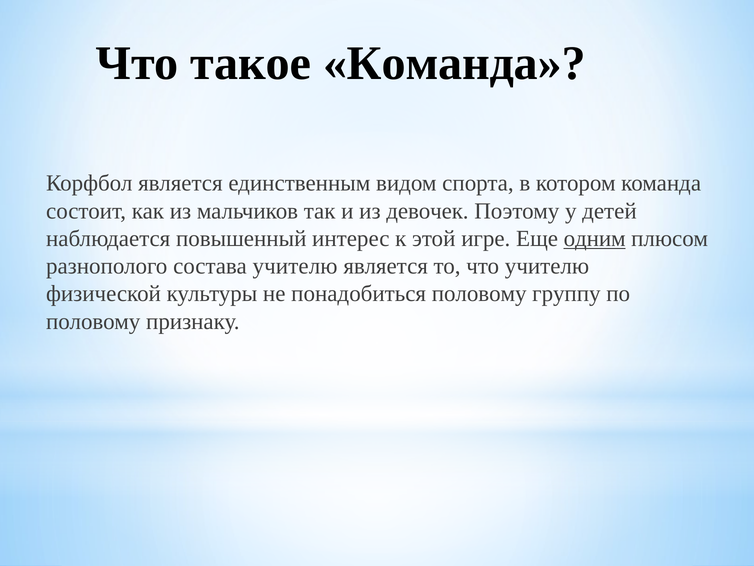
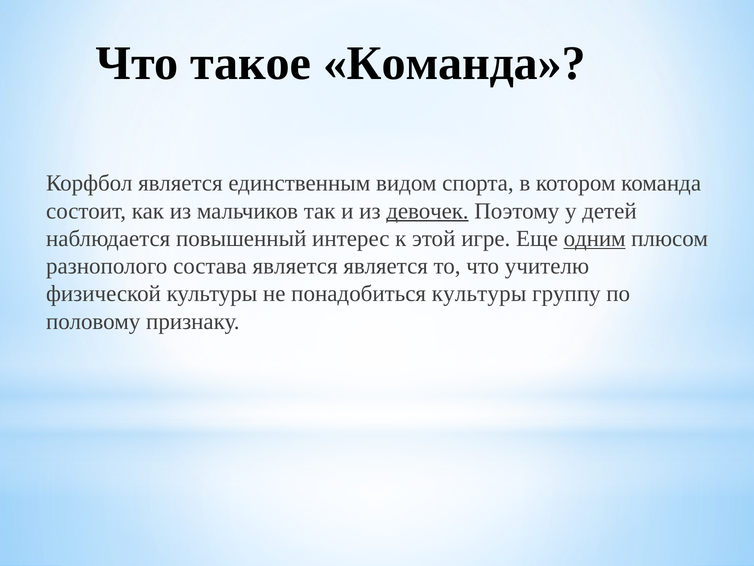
девочек underline: none -> present
состава учителю: учителю -> является
понадобиться половому: половому -> культуры
